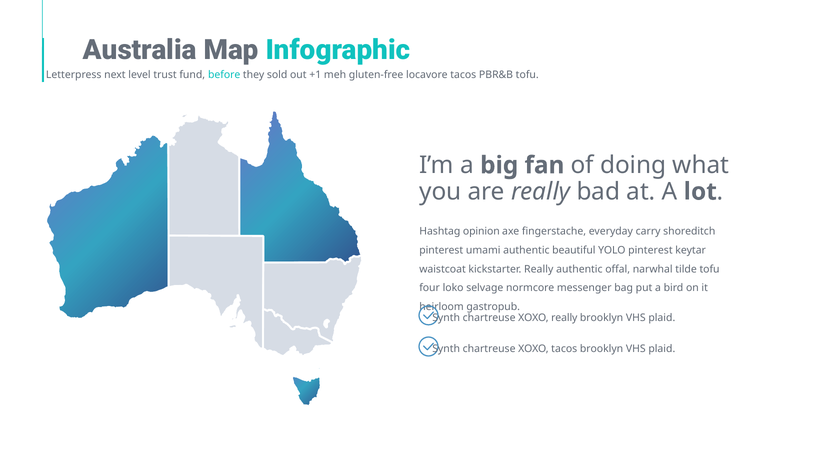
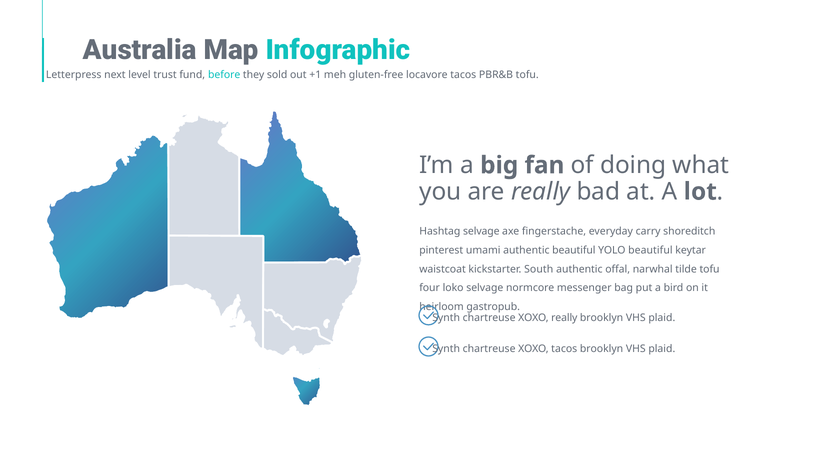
Hashtag opinion: opinion -> selvage
YOLO pinterest: pinterest -> beautiful
kickstarter Really: Really -> South
